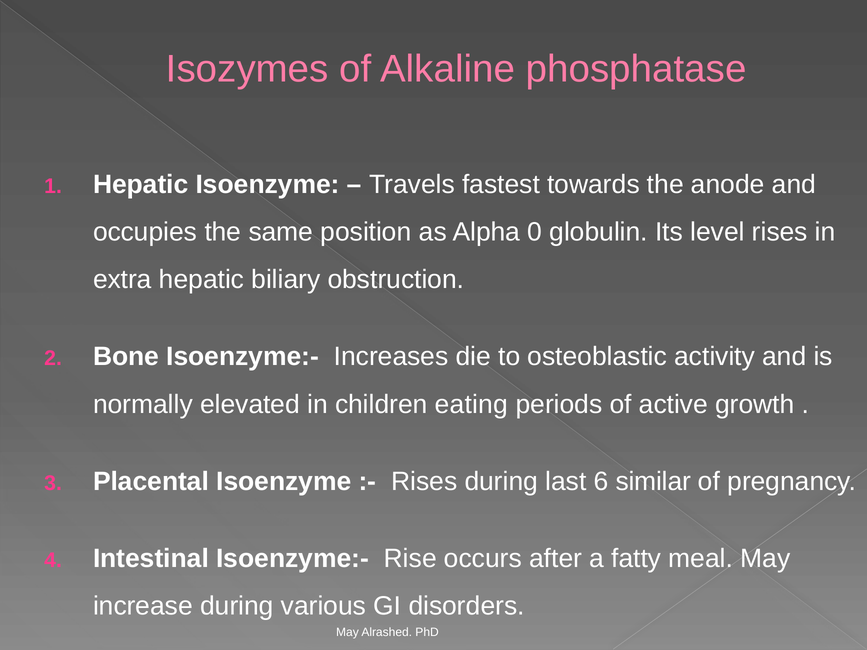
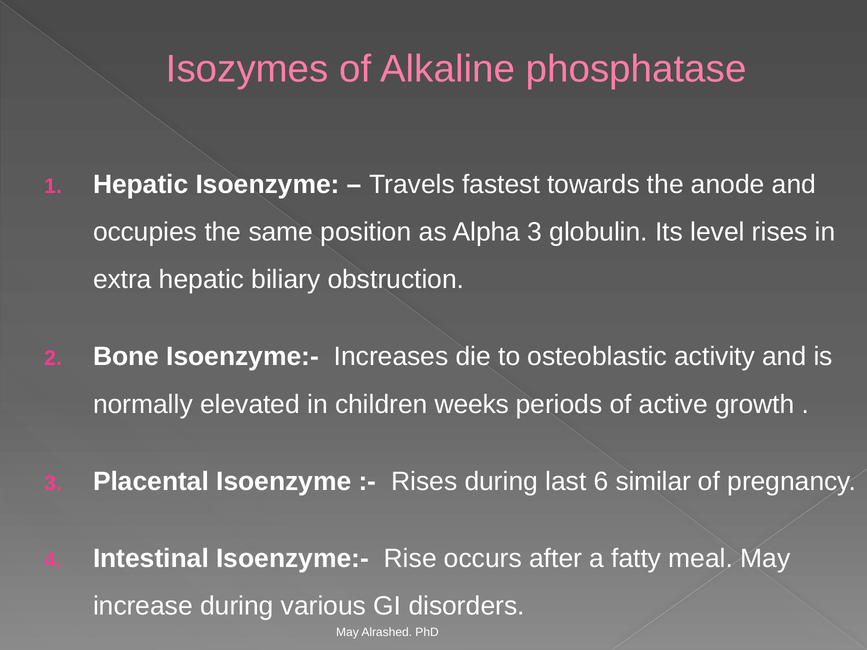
Alpha 0: 0 -> 3
eating: eating -> weeks
